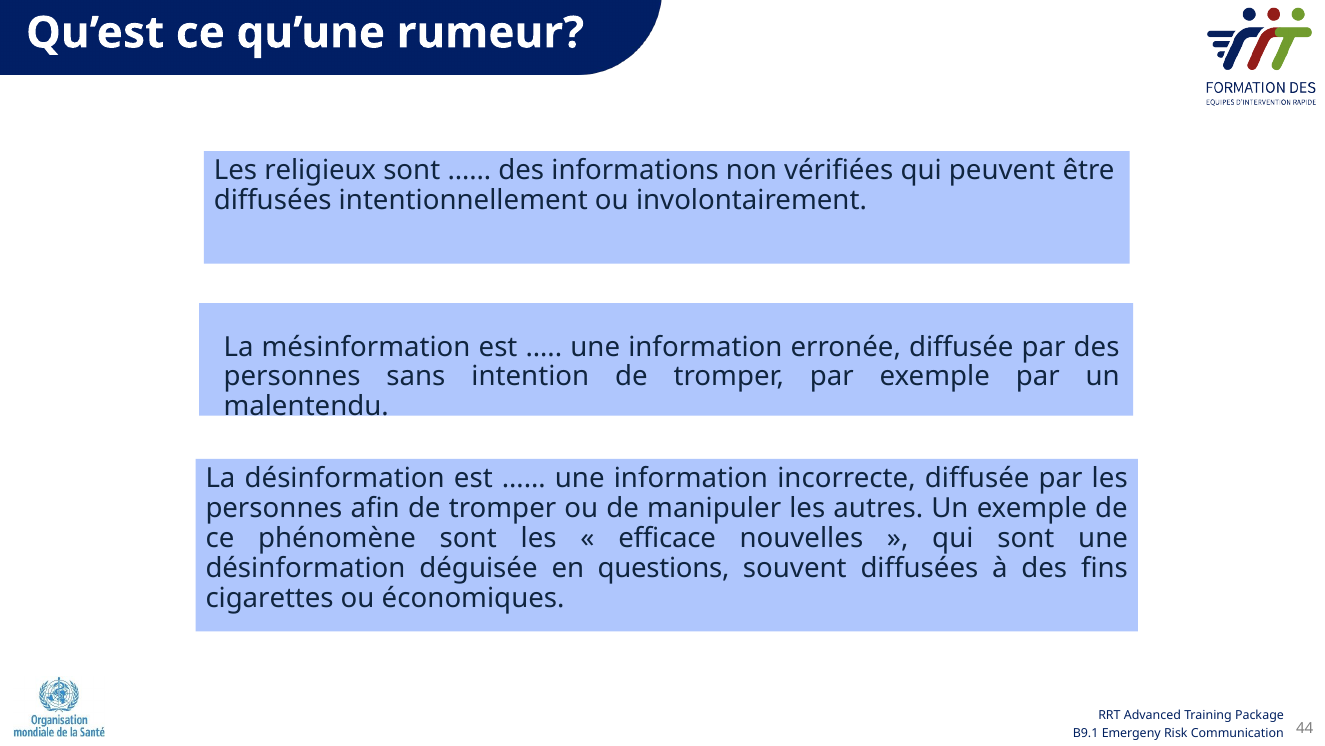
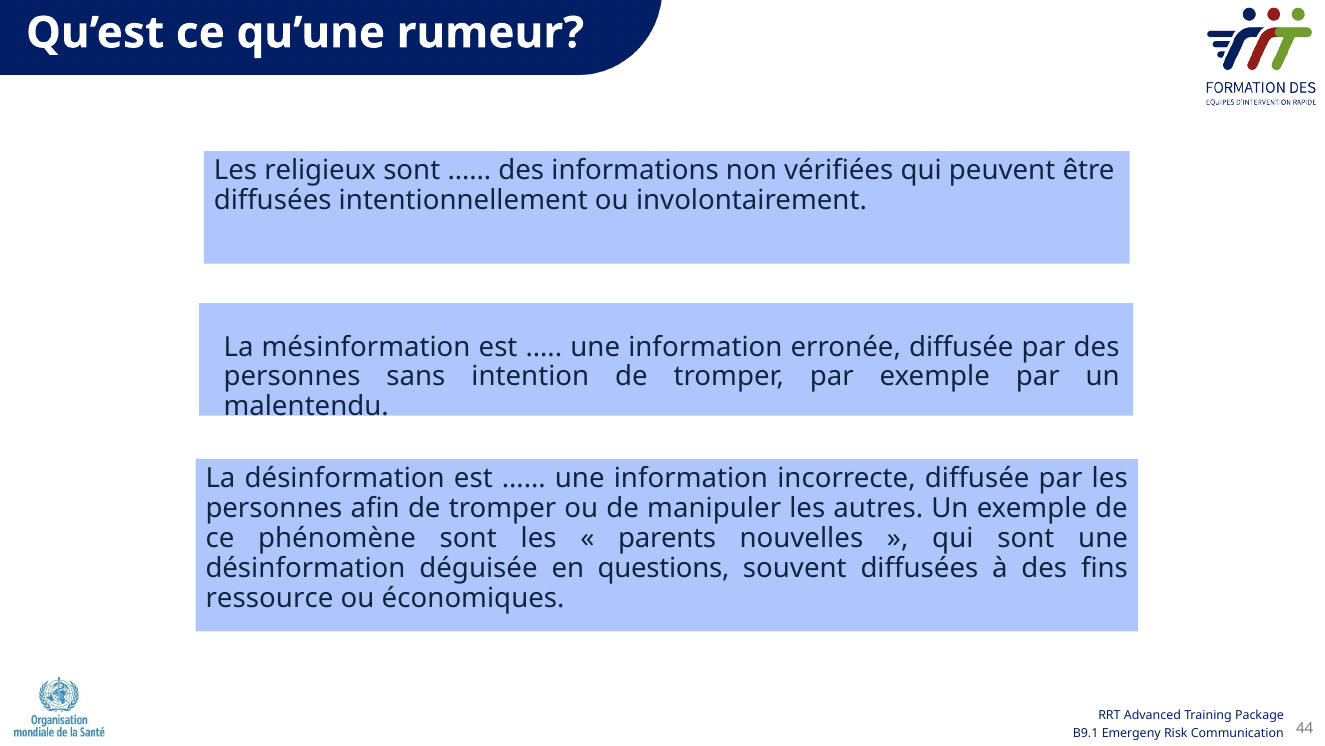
efficace: efficace -> parents
cigarettes: cigarettes -> ressource
